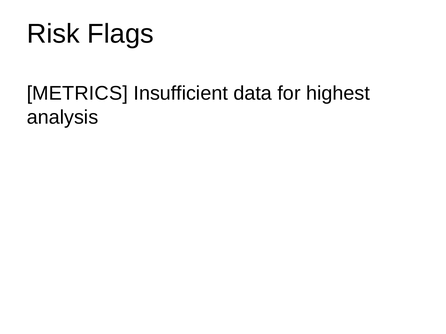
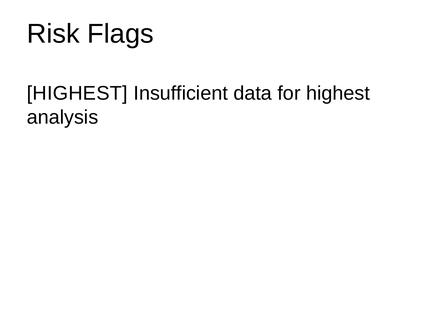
METRICS at (77, 94): METRICS -> HIGHEST
